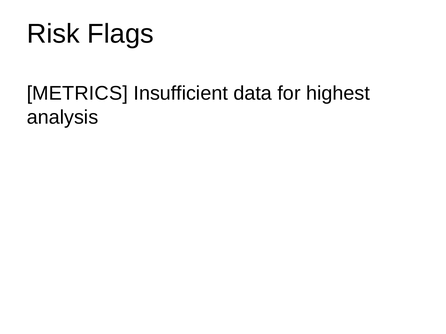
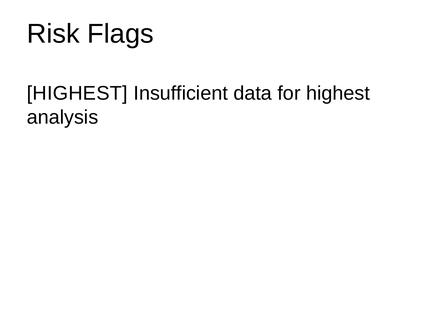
METRICS at (77, 94): METRICS -> HIGHEST
